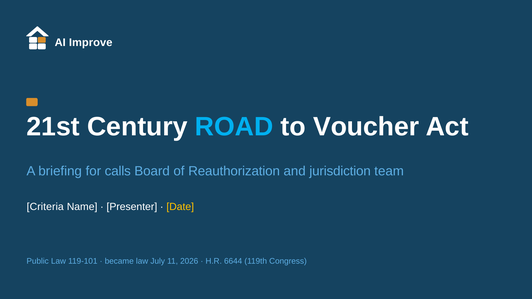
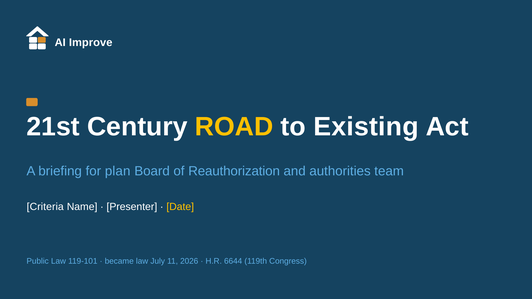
ROAD colour: light blue -> yellow
Voucher: Voucher -> Existing
calls: calls -> plan
jurisdiction: jurisdiction -> authorities
